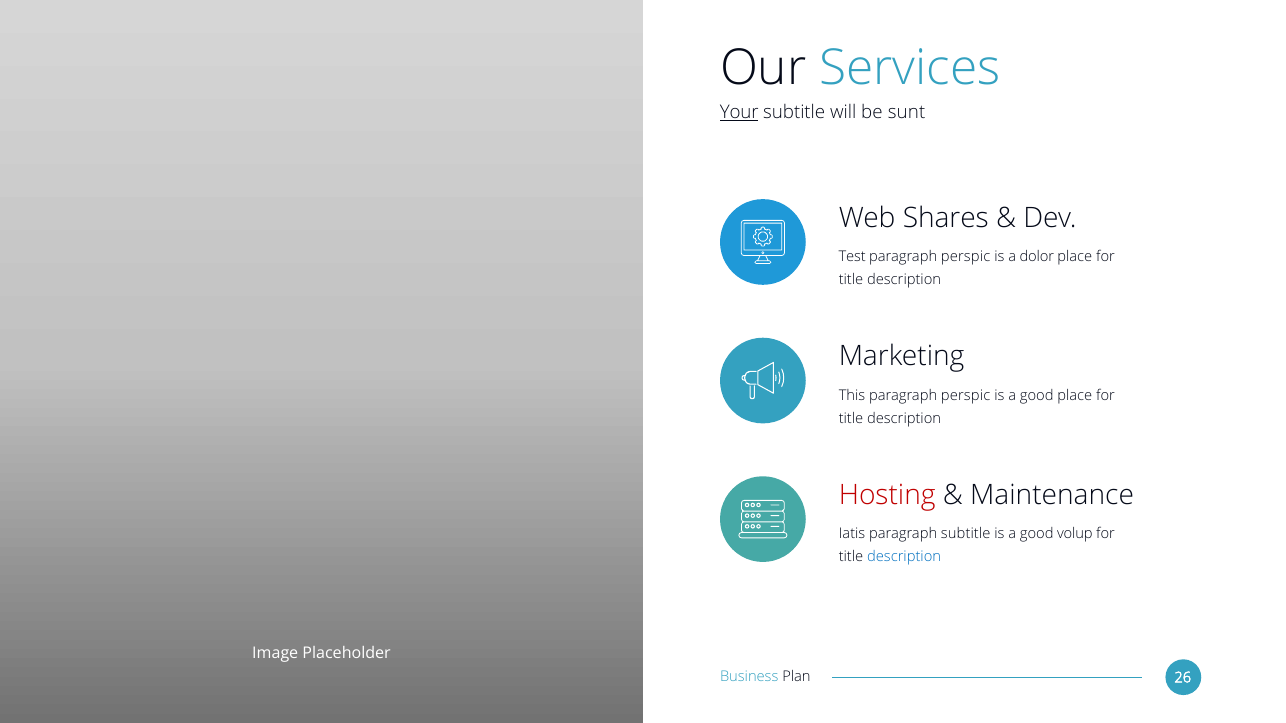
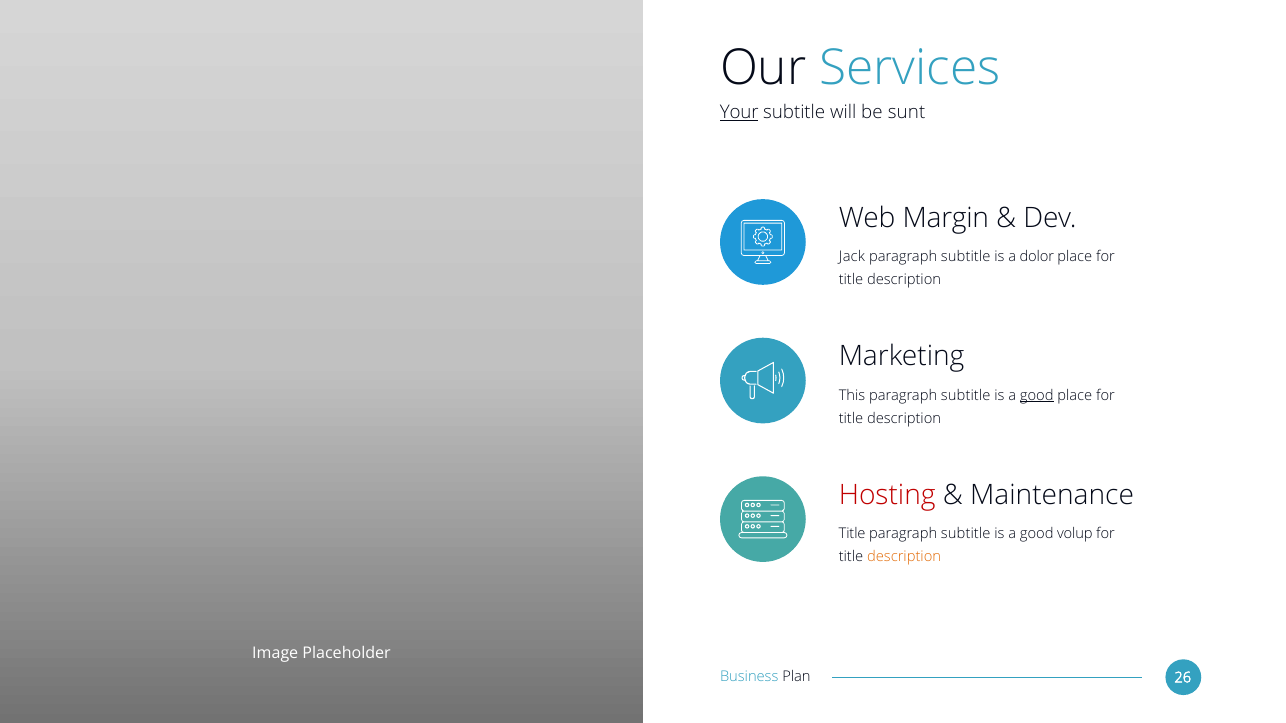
Shares: Shares -> Margin
Test: Test -> Jack
perspic at (966, 257): perspic -> subtitle
This paragraph perspic: perspic -> subtitle
good at (1037, 395) underline: none -> present
Iatis at (852, 534): Iatis -> Title
description at (904, 557) colour: blue -> orange
